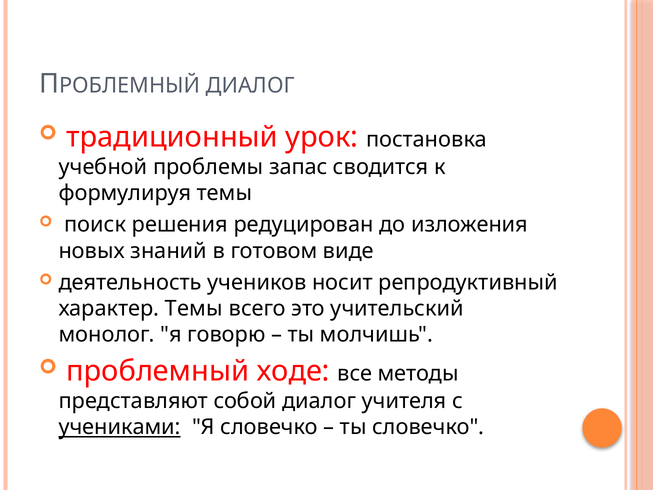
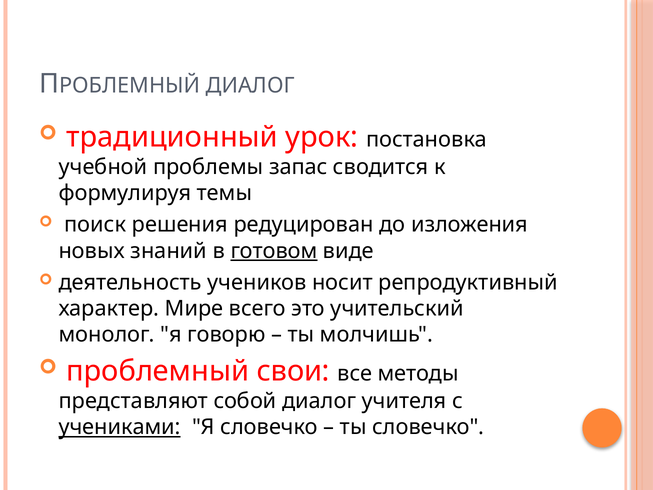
готовом underline: none -> present
характер Темы: Темы -> Мире
ходе: ходе -> свои
